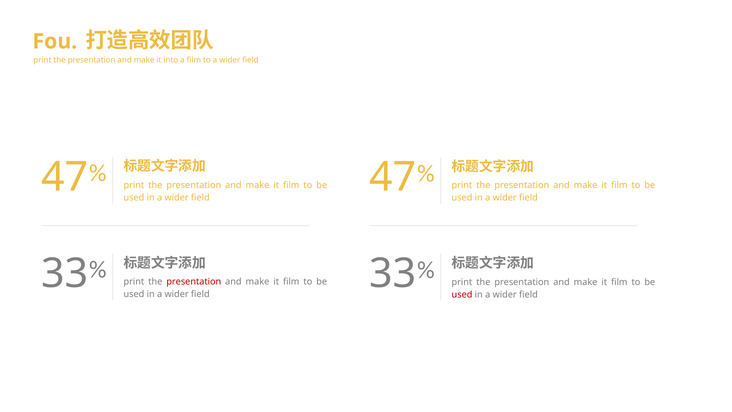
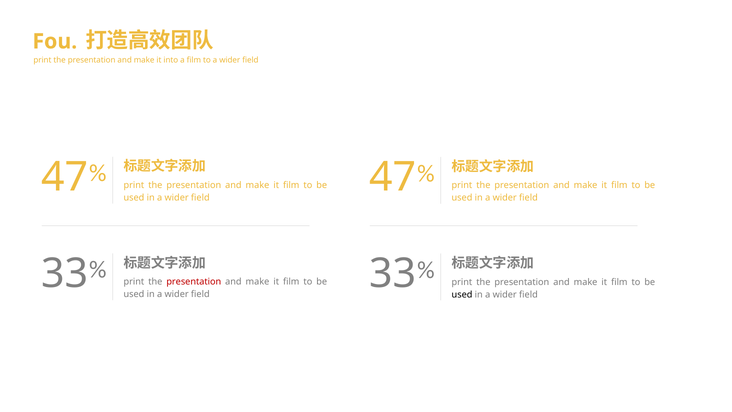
used at (462, 294) colour: red -> black
